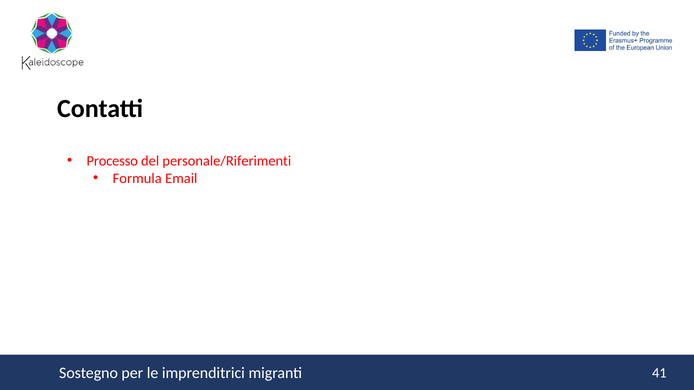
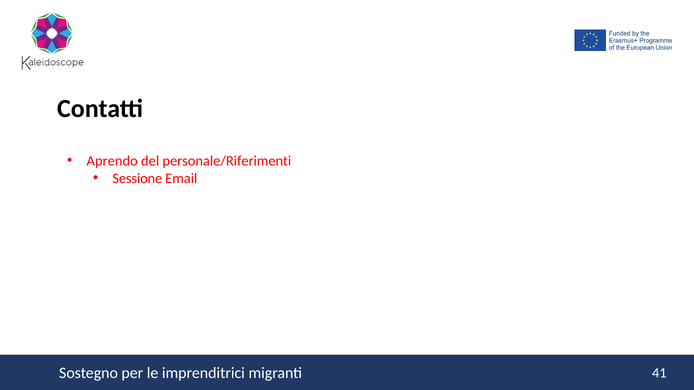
Processo: Processo -> Aprendo
Formula: Formula -> Sessione
